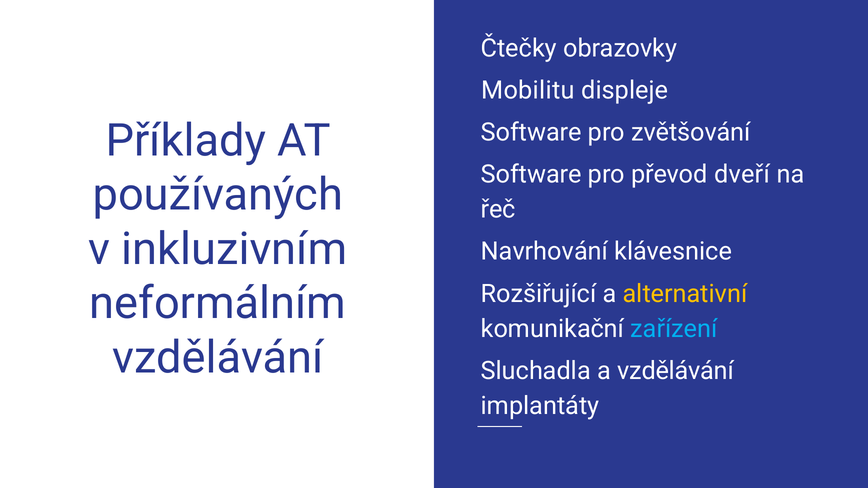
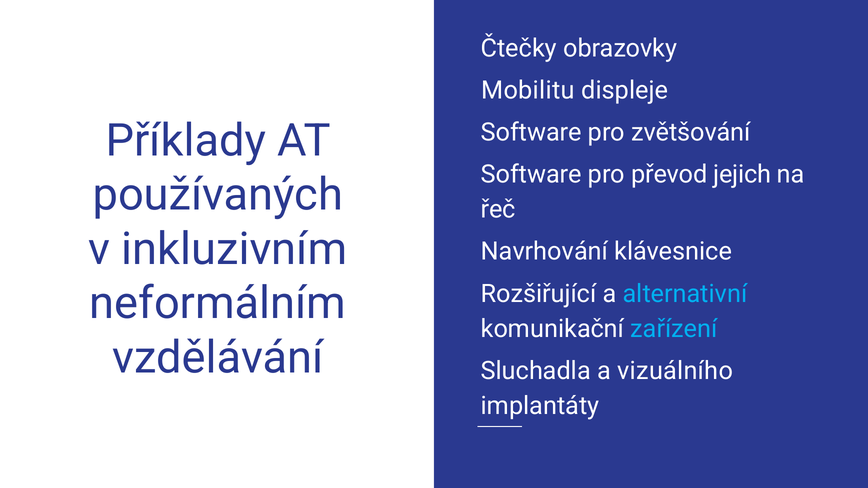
dveří: dveří -> jejich
alternativní colour: yellow -> light blue
a vzdělávání: vzdělávání -> vizuálního
